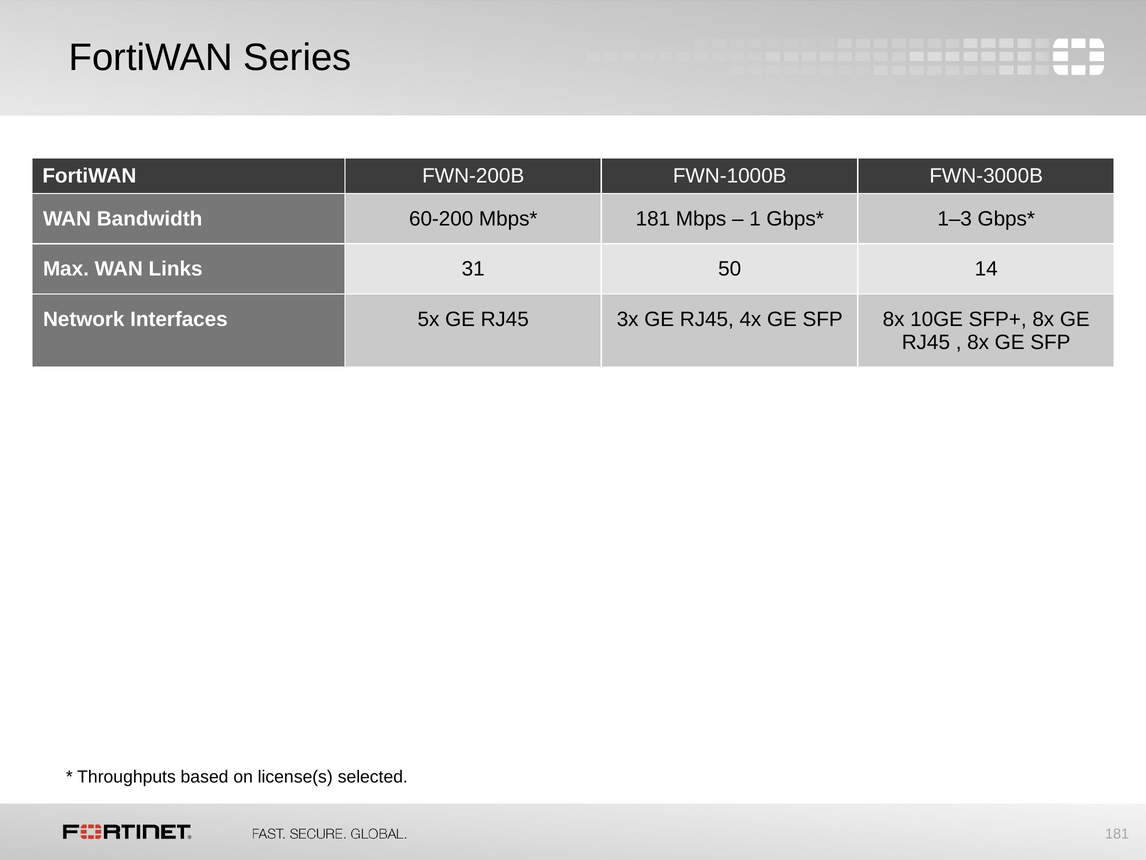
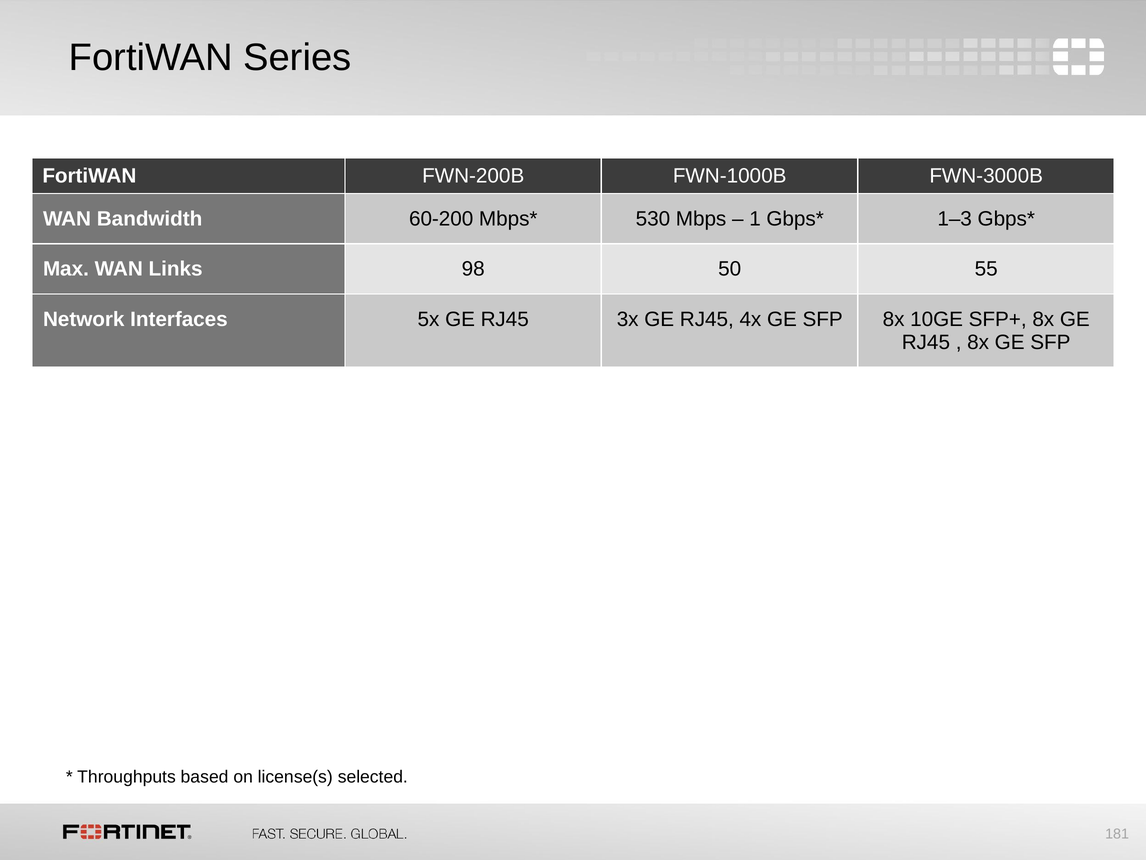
181 at (653, 219): 181 -> 530
31: 31 -> 98
14: 14 -> 55
